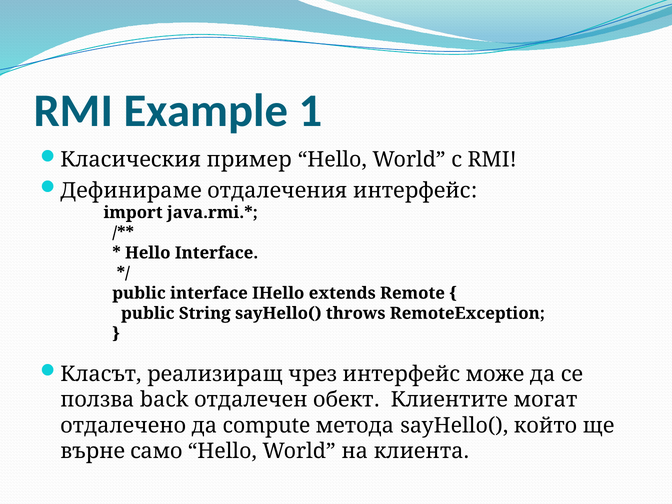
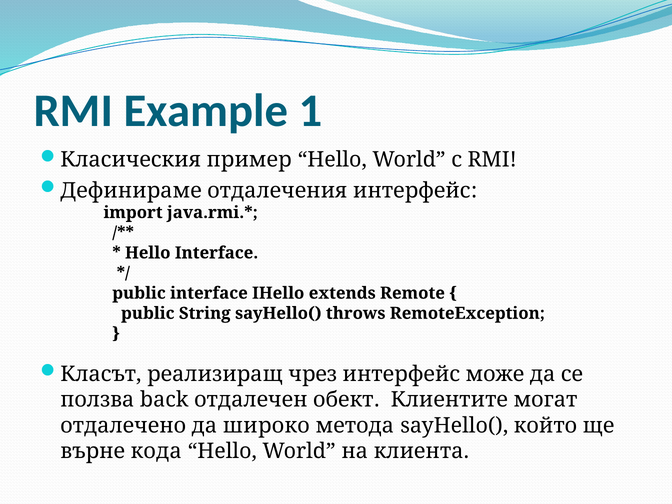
compute: compute -> широко
само: само -> кода
